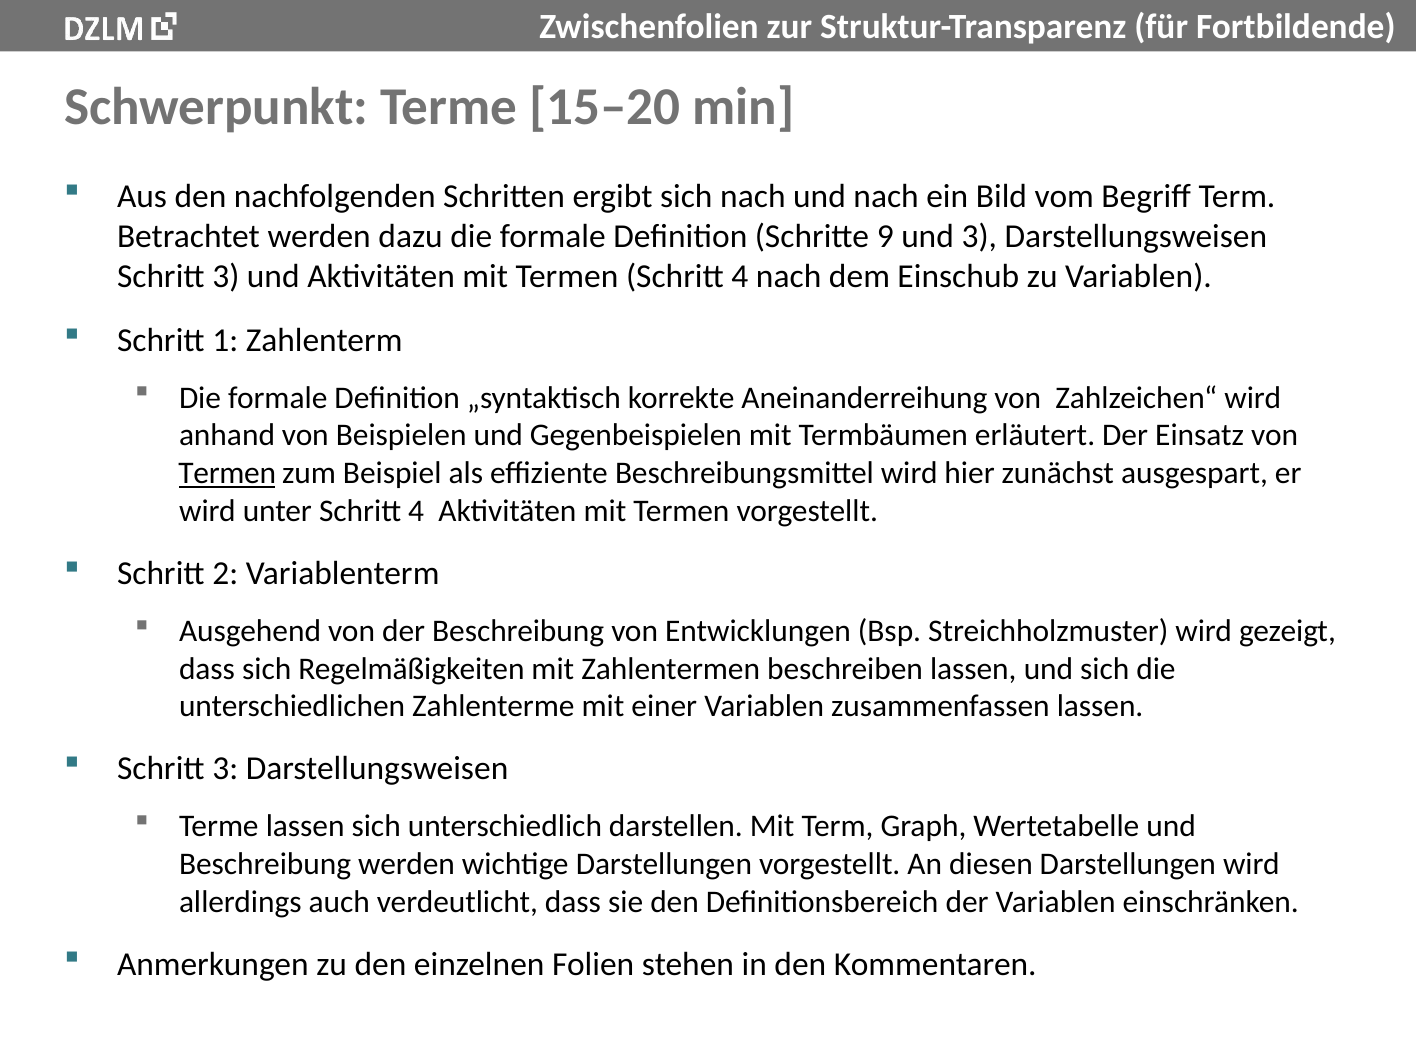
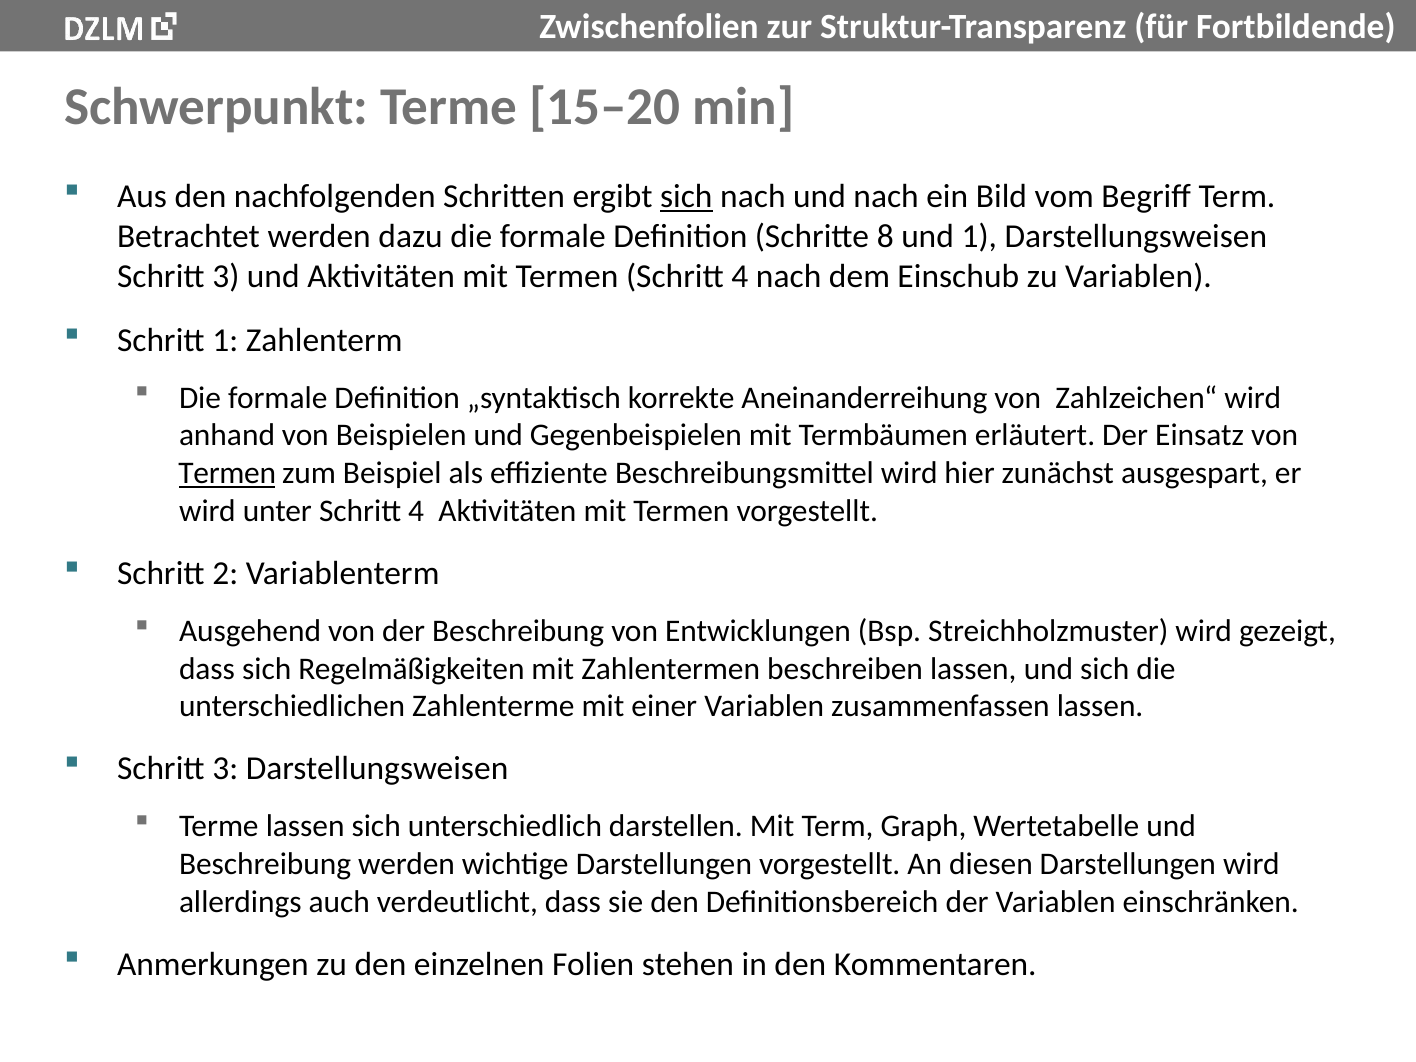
sich at (686, 197) underline: none -> present
9: 9 -> 8
und 3: 3 -> 1
